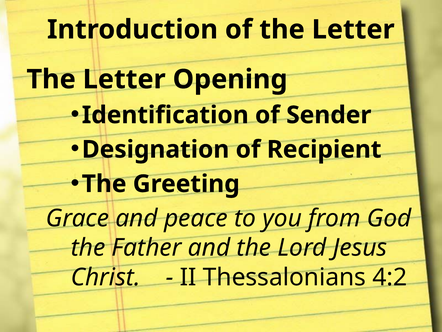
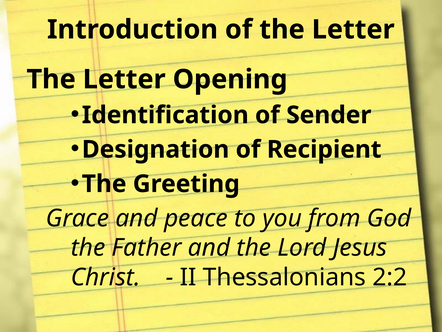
4:2: 4:2 -> 2:2
